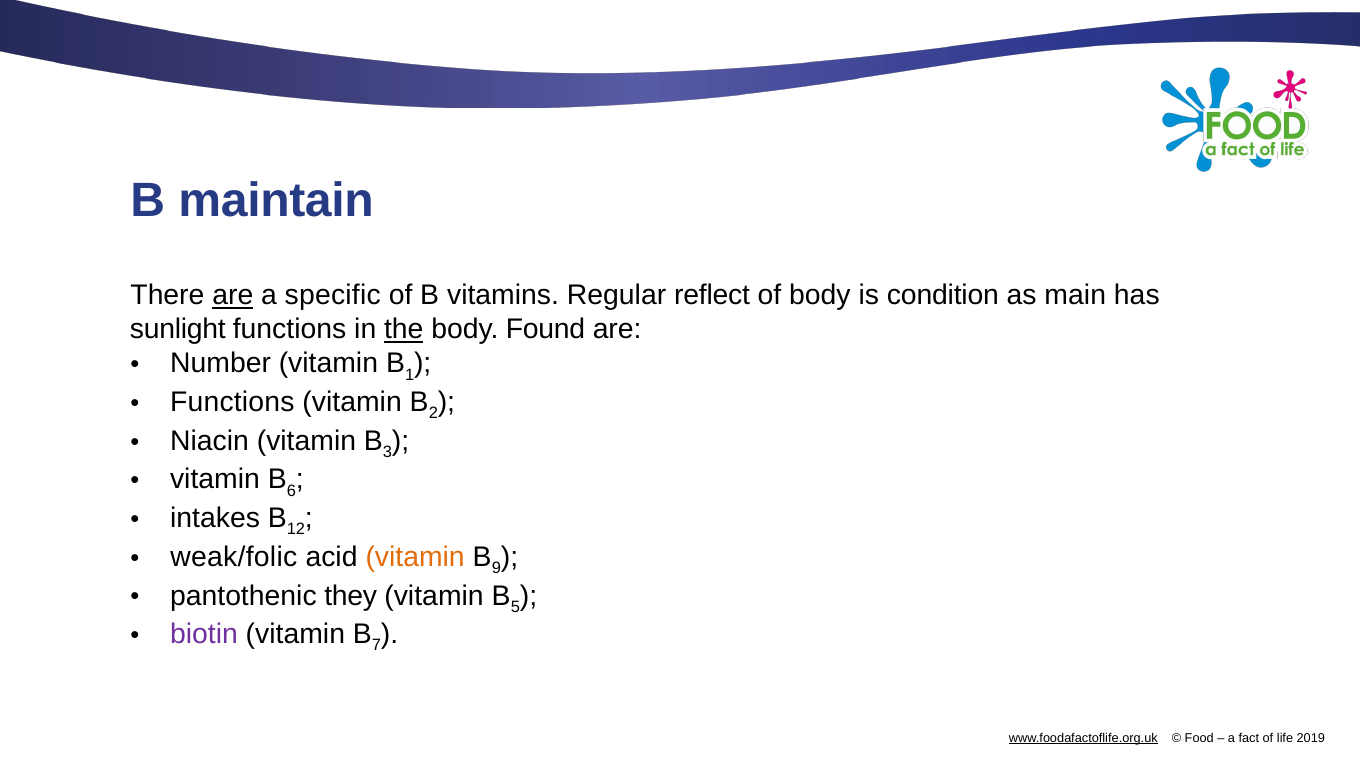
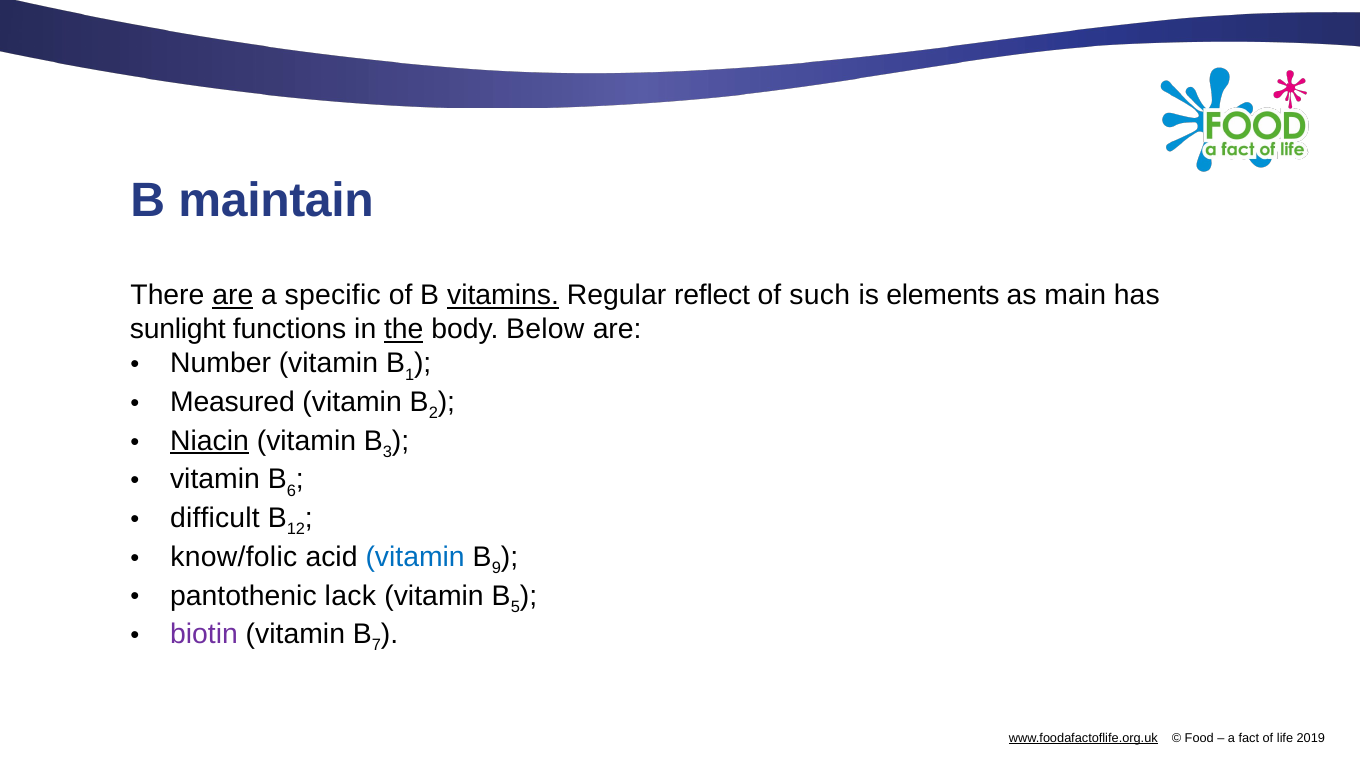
vitamins underline: none -> present
of body: body -> such
condition: condition -> elements
Found: Found -> Below
Functions at (232, 402): Functions -> Measured
Niacin underline: none -> present
intakes: intakes -> difficult
weak/folic: weak/folic -> know/folic
vitamin at (415, 557) colour: orange -> blue
they: they -> lack
